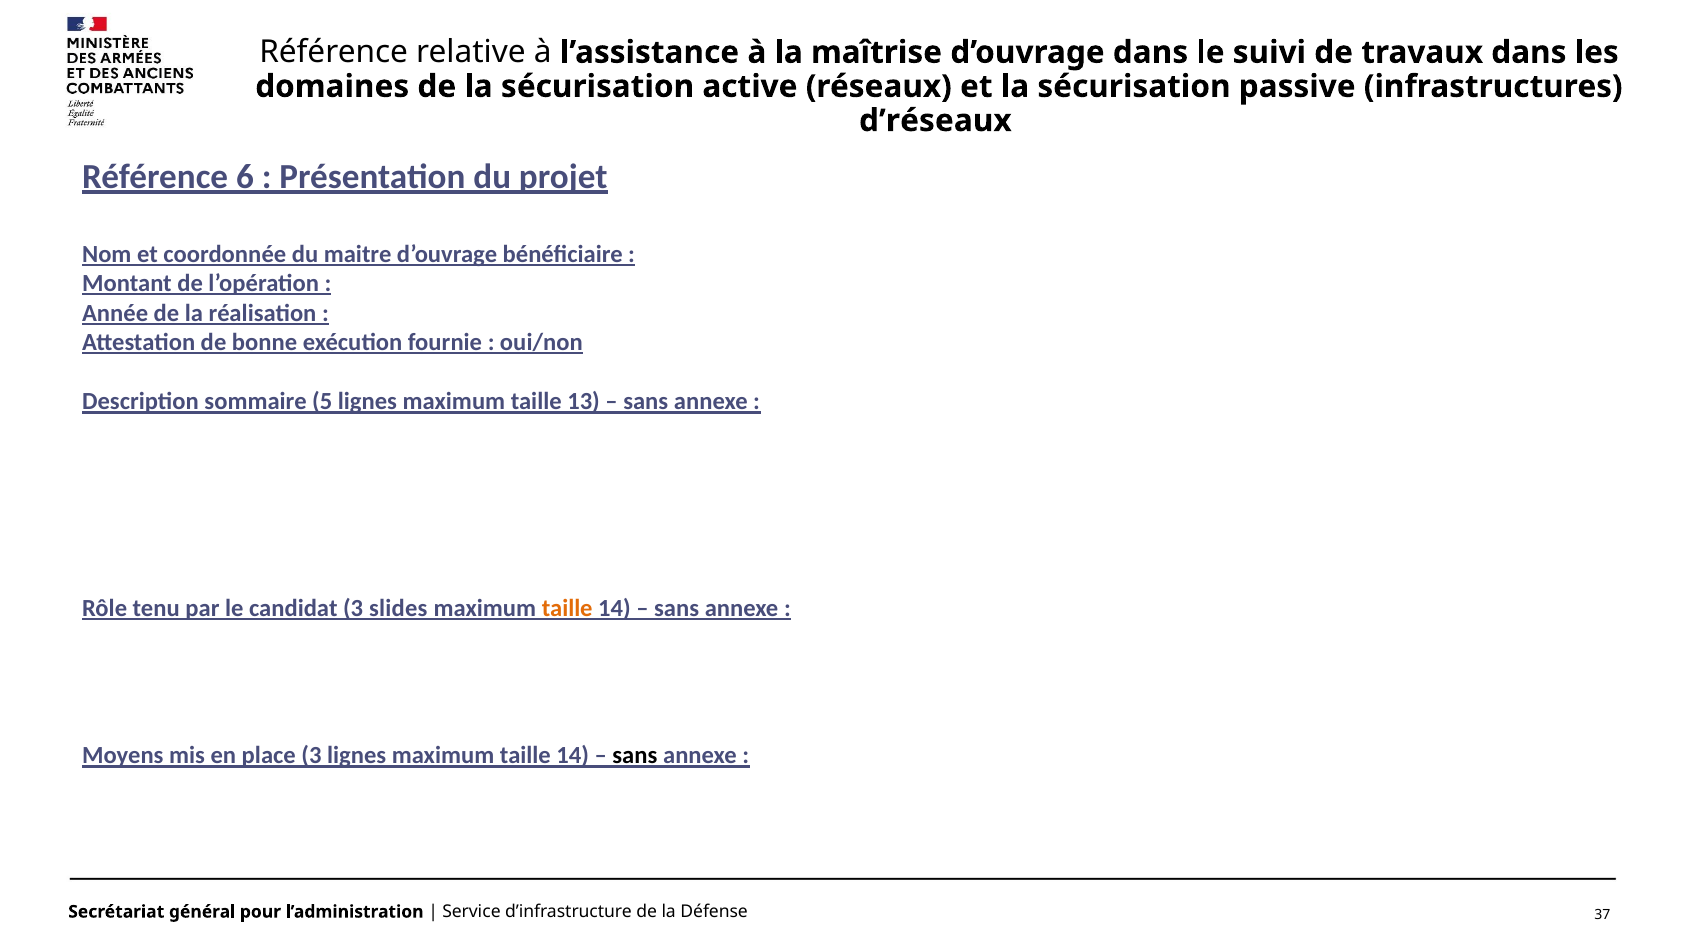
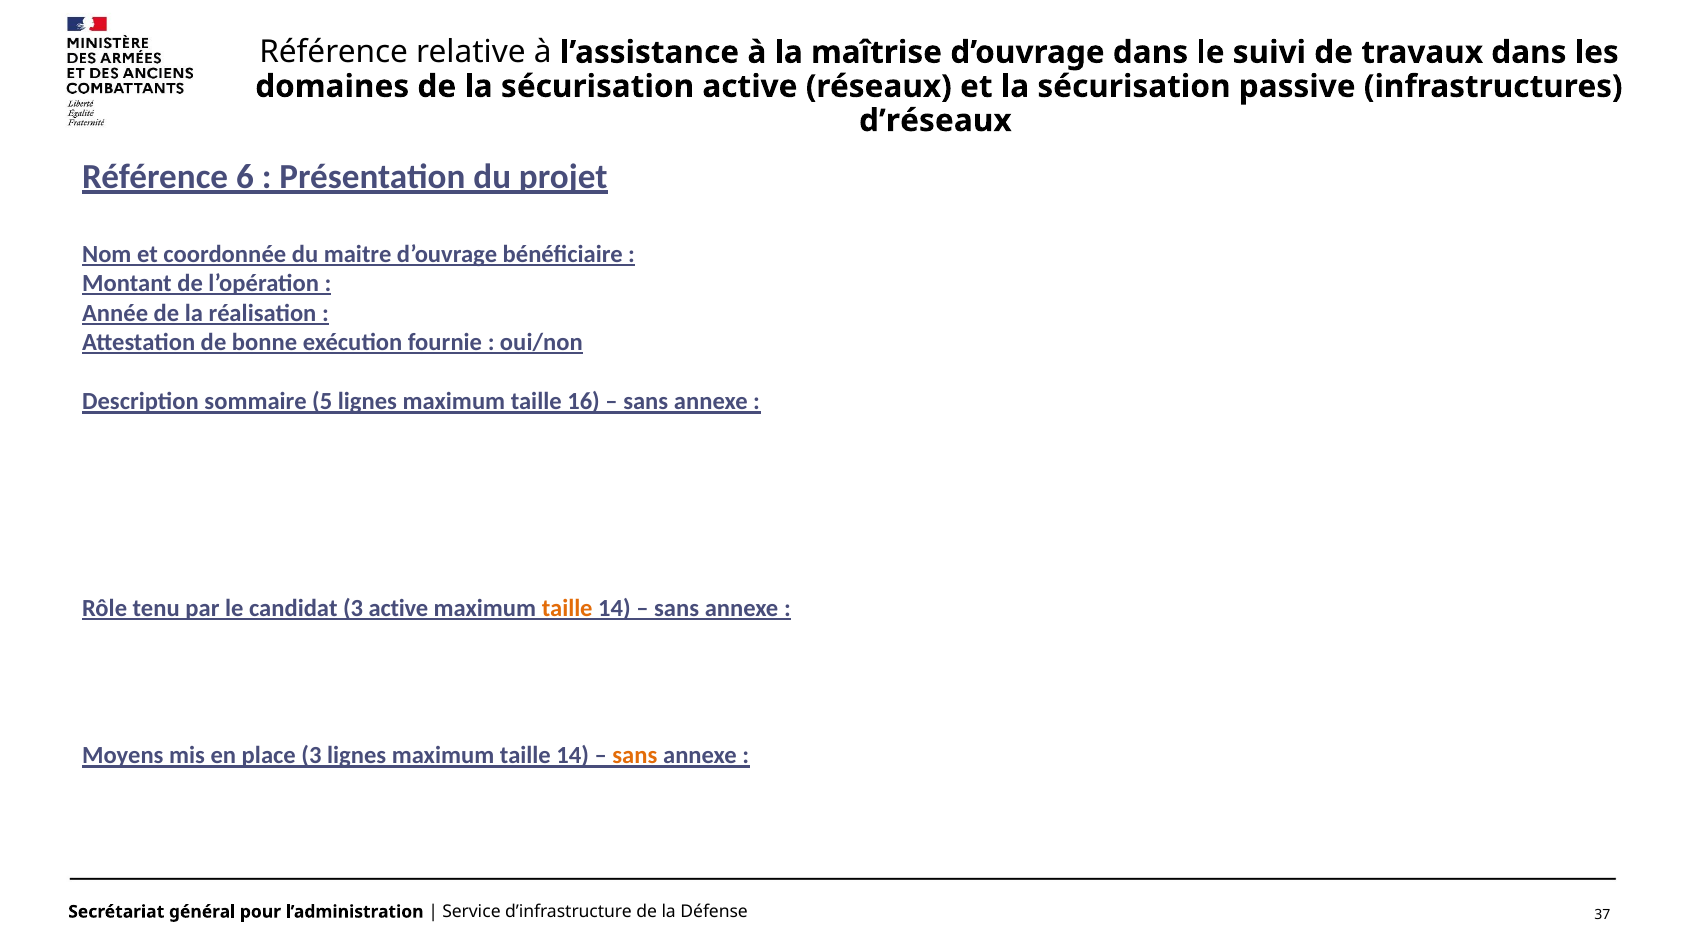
13: 13 -> 16
3 slides: slides -> active
sans at (635, 756) colour: black -> orange
